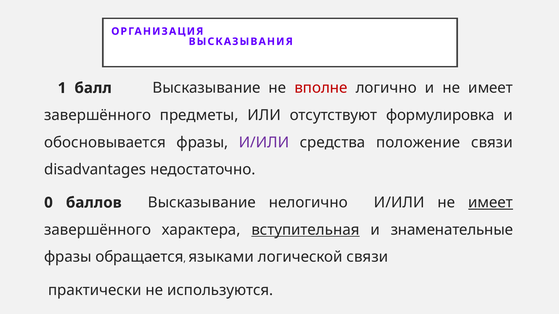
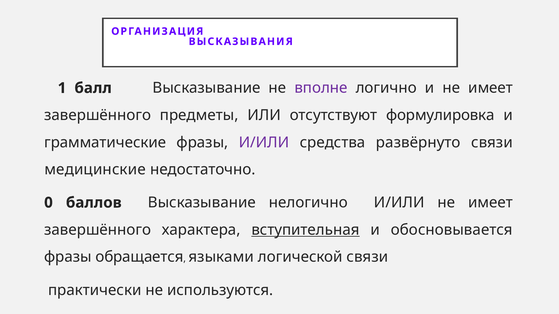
вполне colour: red -> purple
обосновывается: обосновывается -> грамматические
положение: положение -> развёрнуто
disadvantages: disadvantages -> медицинские
имеет at (491, 203) underline: present -> none
знаменательные: знаменательные -> обосновывается
